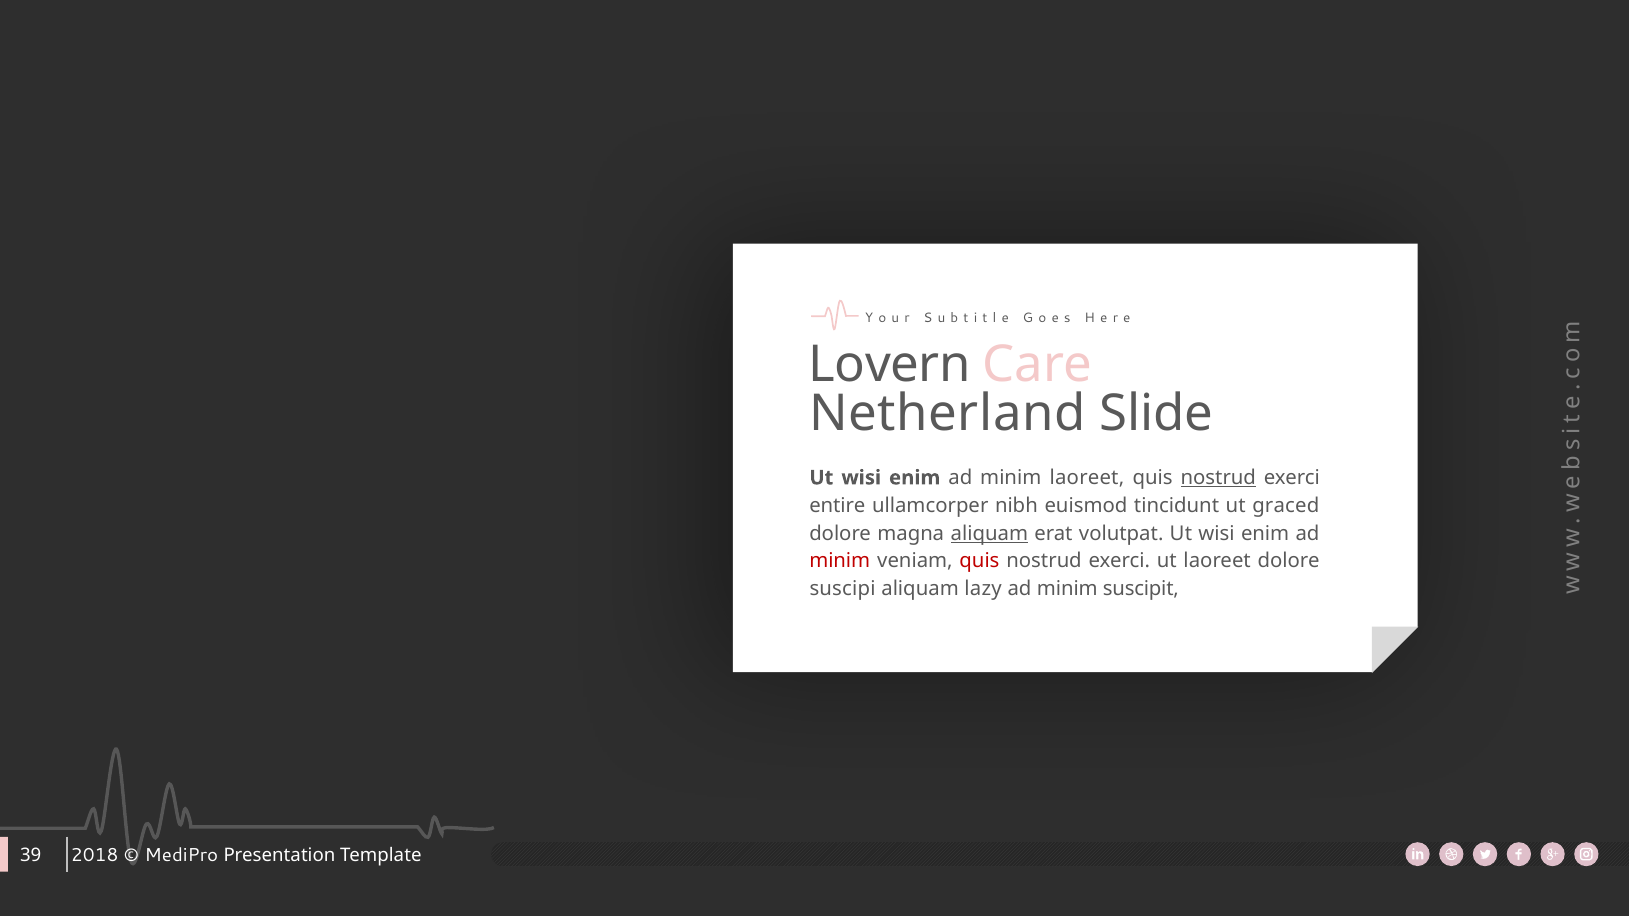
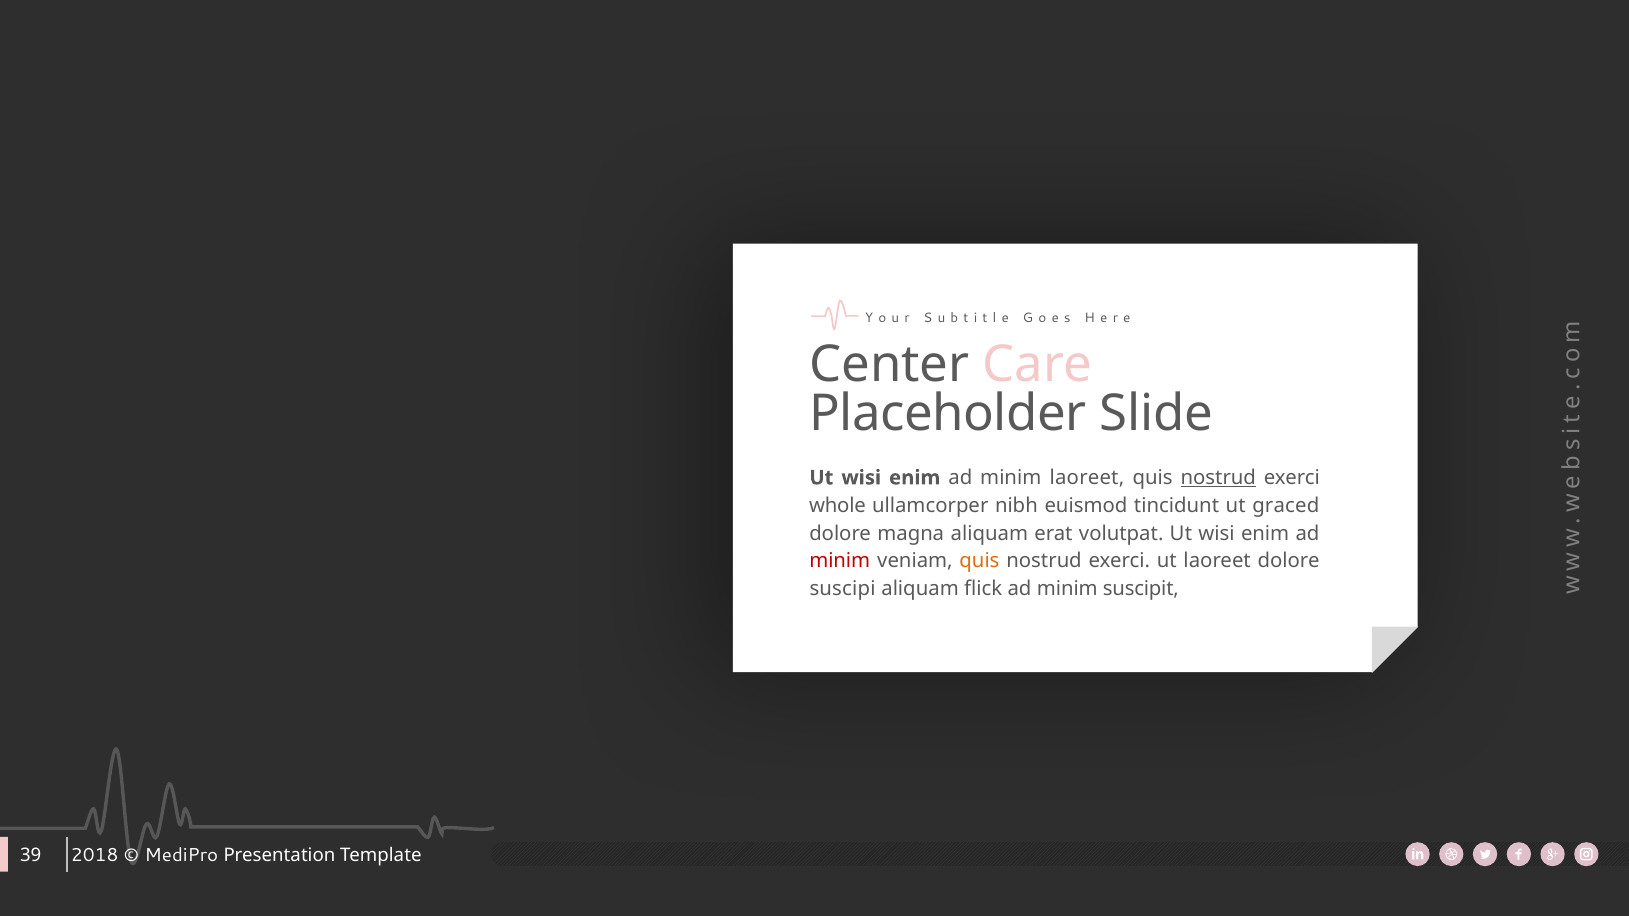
Lovern: Lovern -> Center
Netherland: Netherland -> Placeholder
entire: entire -> whole
aliquam at (989, 534) underline: present -> none
quis at (979, 561) colour: red -> orange
lazy: lazy -> flick
